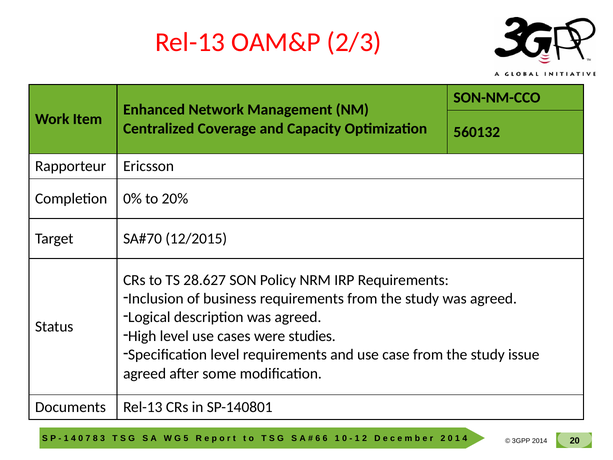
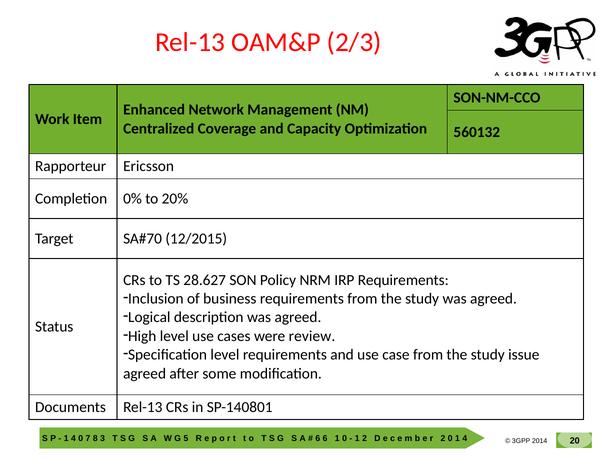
studies: studies -> review
